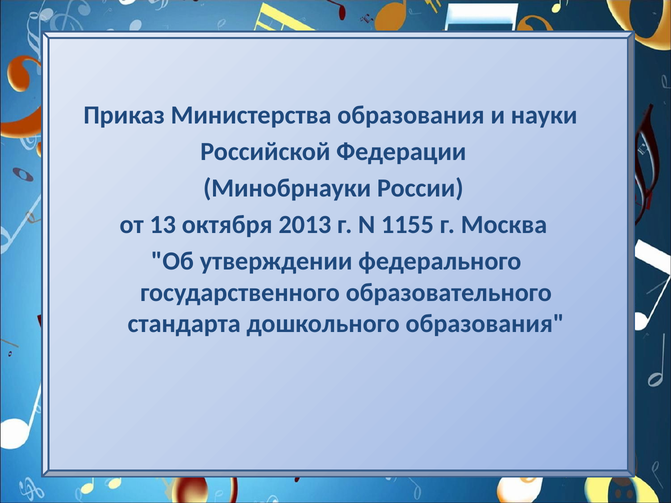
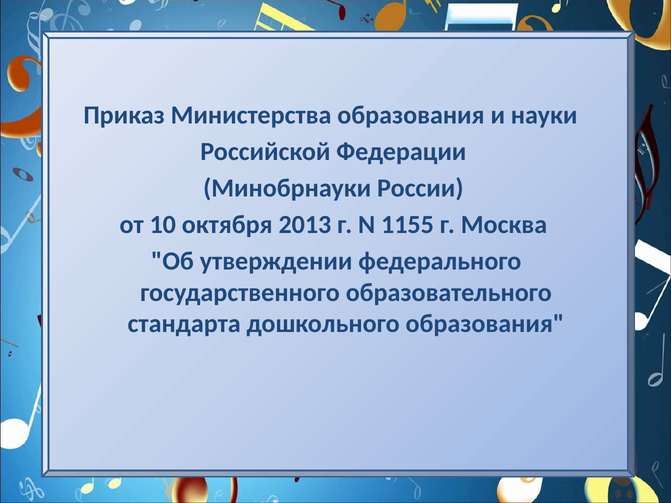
13: 13 -> 10
